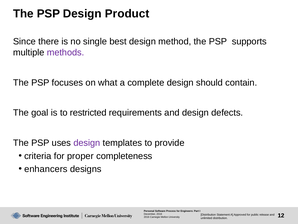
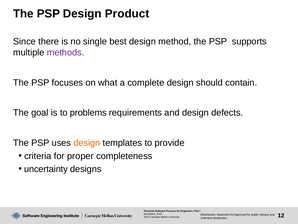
restricted: restricted -> problems
design at (87, 143) colour: purple -> orange
enhancers: enhancers -> uncertainty
